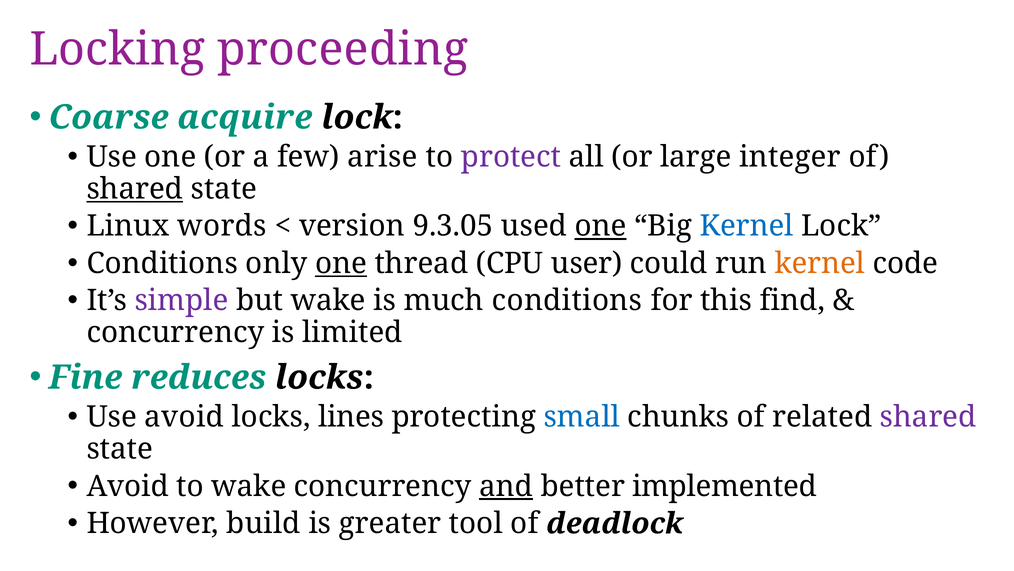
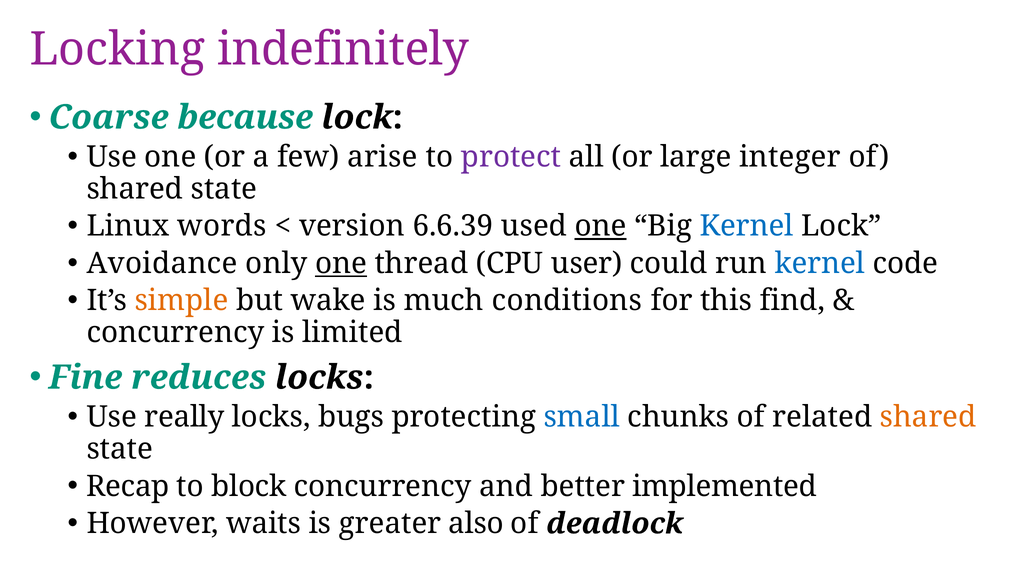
proceeding: proceeding -> indefinitely
acquire: acquire -> because
shared at (135, 189) underline: present -> none
9.3.05: 9.3.05 -> 6.6.39
Conditions at (162, 263): Conditions -> Avoidance
kernel at (820, 263) colour: orange -> blue
simple colour: purple -> orange
Use avoid: avoid -> really
lines: lines -> bugs
shared at (928, 417) colour: purple -> orange
Avoid at (128, 486): Avoid -> Recap
to wake: wake -> block
and underline: present -> none
build: build -> waits
tool: tool -> also
